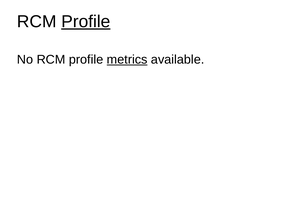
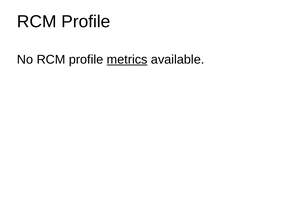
Profile at (86, 22) underline: present -> none
